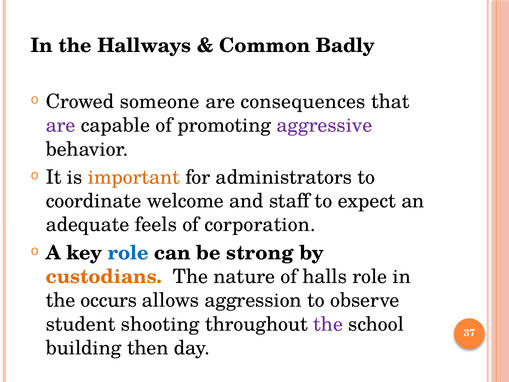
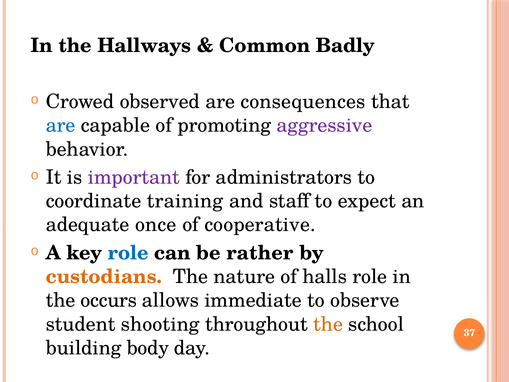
someone: someone -> observed
are at (61, 125) colour: purple -> blue
important colour: orange -> purple
welcome: welcome -> training
feels: feels -> once
corporation: corporation -> cooperative
strong: strong -> rather
aggression: aggression -> immediate
the at (328, 324) colour: purple -> orange
then: then -> body
